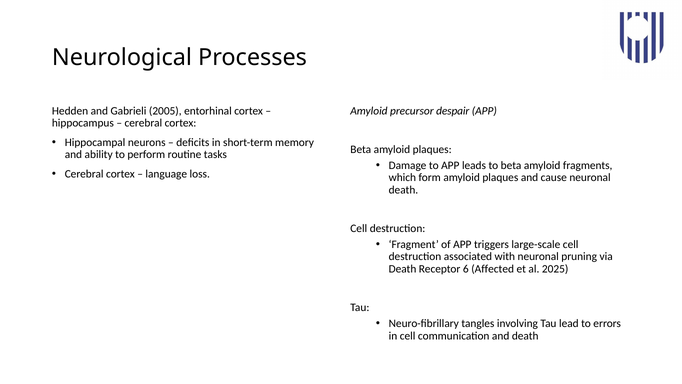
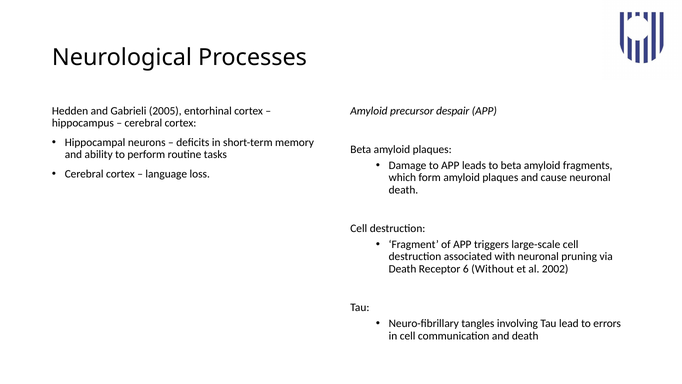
Affected: Affected -> Without
2025: 2025 -> 2002
